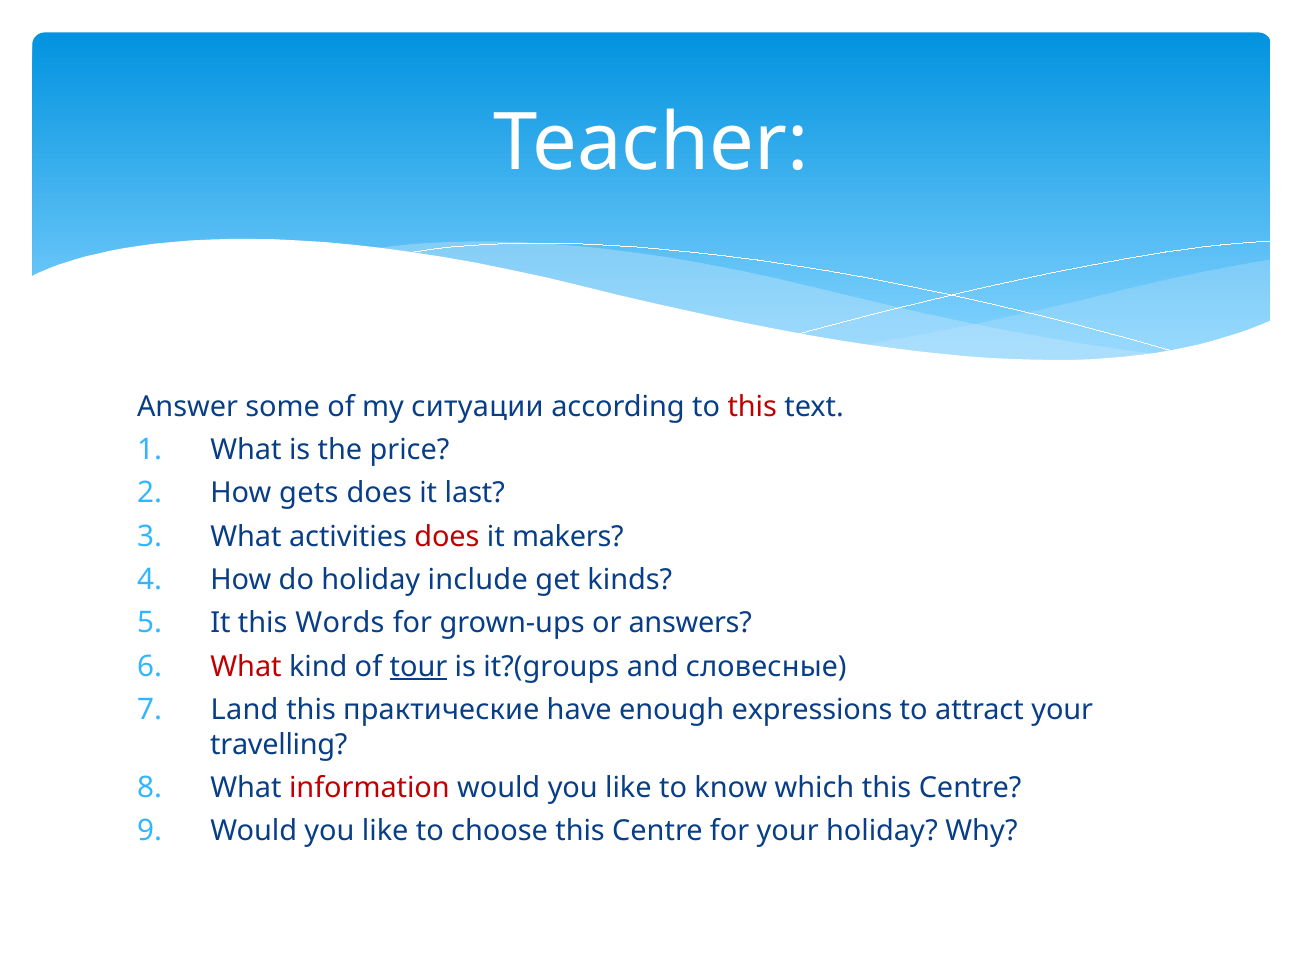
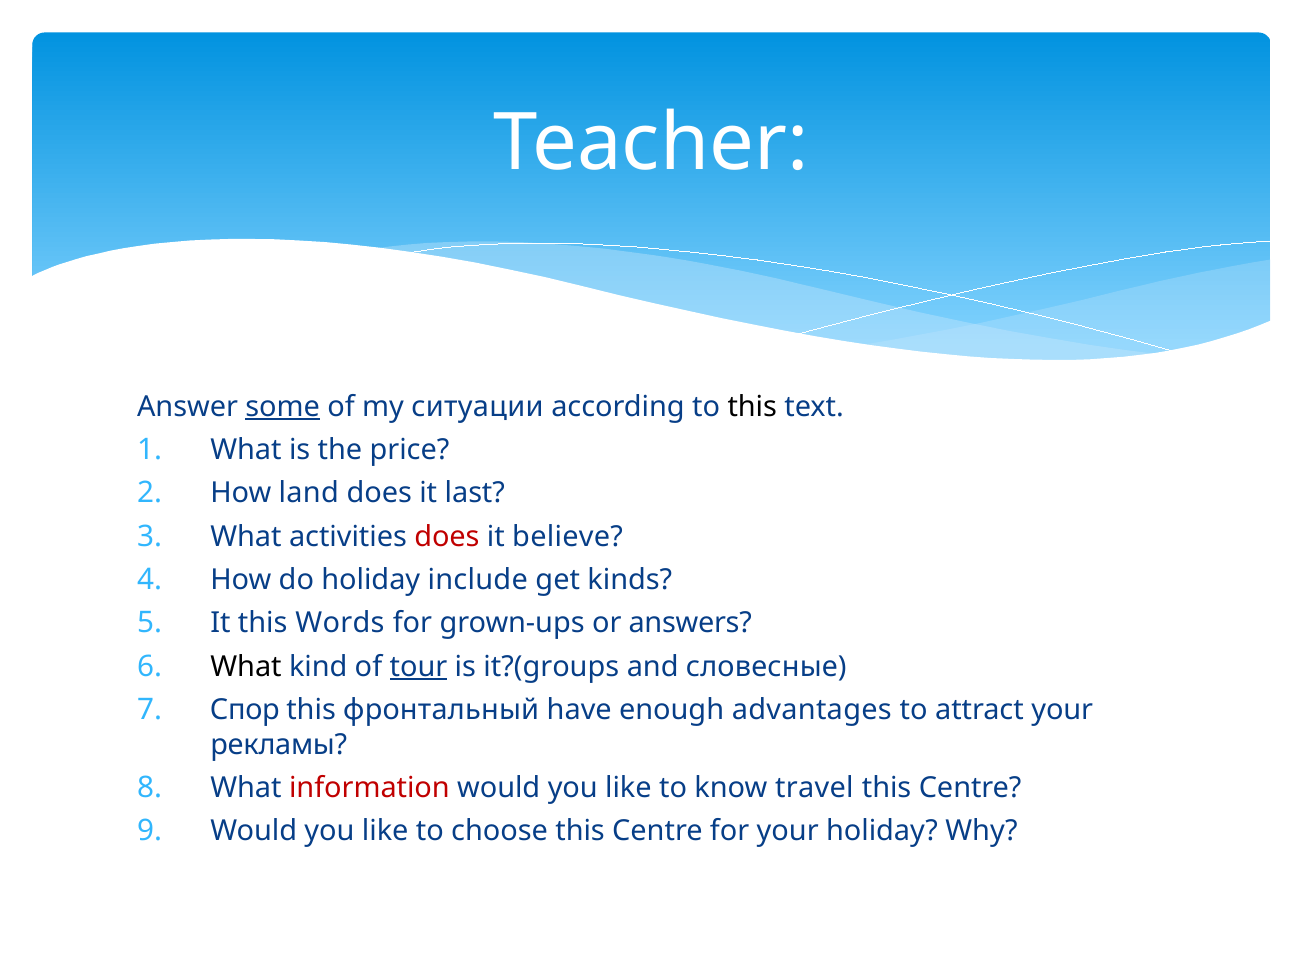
some underline: none -> present
this at (752, 407) colour: red -> black
gets: gets -> land
makers: makers -> believe
What at (246, 667) colour: red -> black
Land: Land -> Спор
практические: практические -> фронтальный
expressions: expressions -> advantages
travelling: travelling -> рекламы
which: which -> travel
